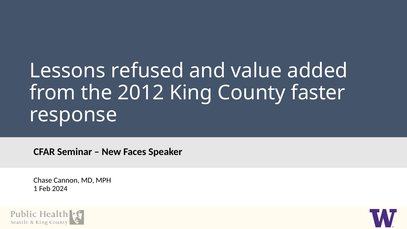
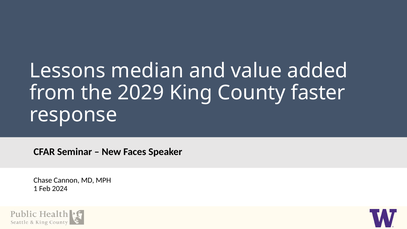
refused: refused -> median
2012: 2012 -> 2029
